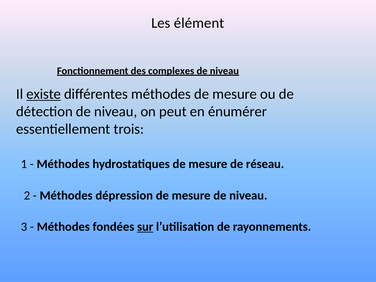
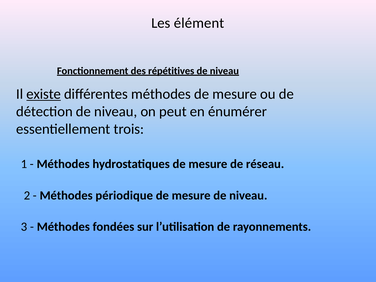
complexes: complexes -> répétitives
dépression: dépression -> périodique
sur underline: present -> none
